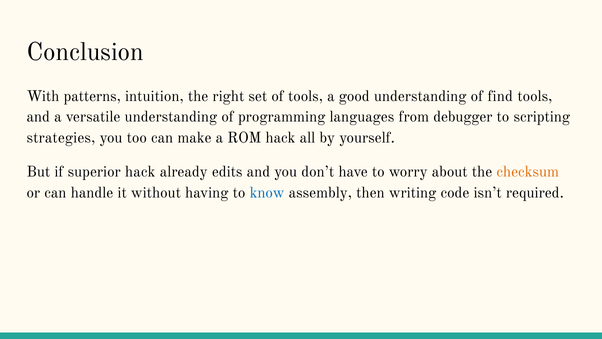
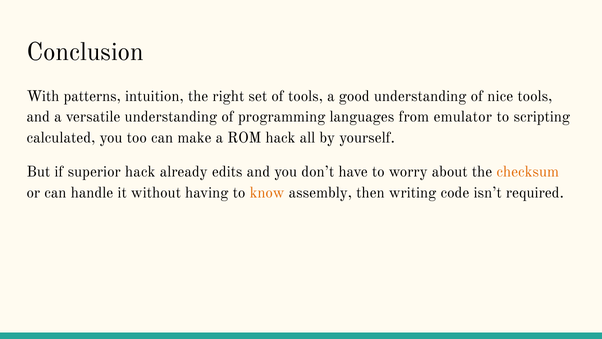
find: find -> nice
debugger: debugger -> emulator
strategies: strategies -> calculated
know colour: blue -> orange
